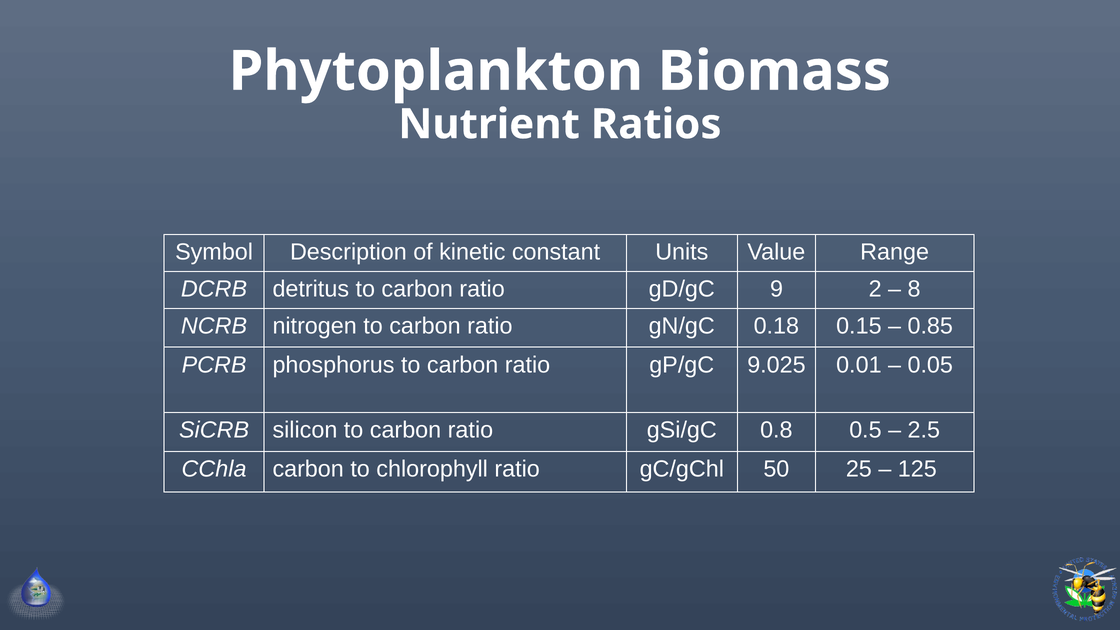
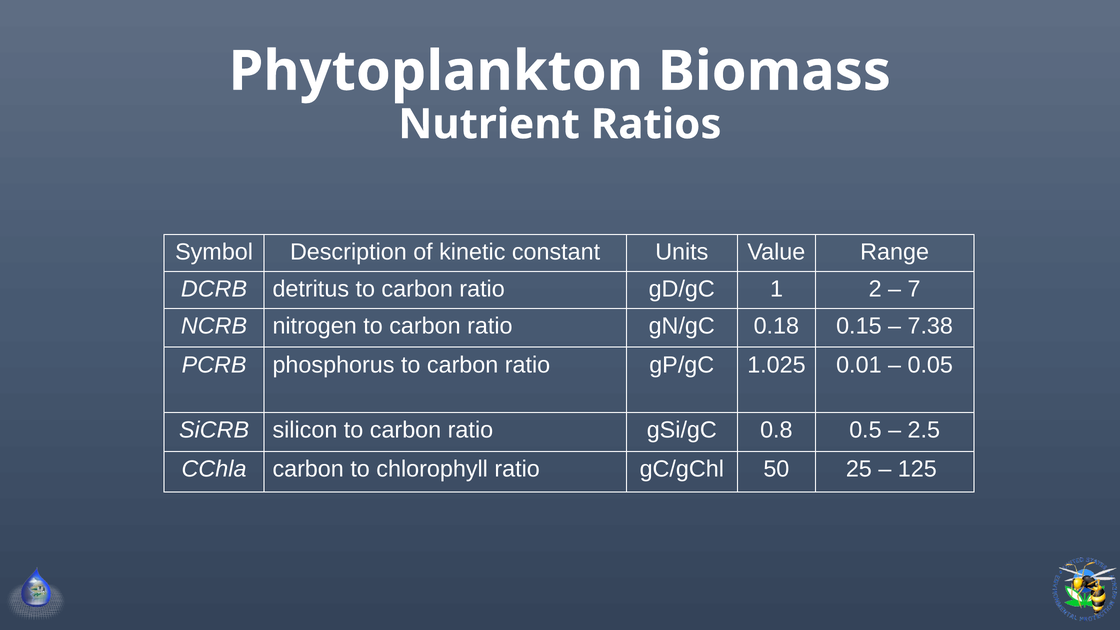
9: 9 -> 1
8: 8 -> 7
0.85: 0.85 -> 7.38
9.025: 9.025 -> 1.025
